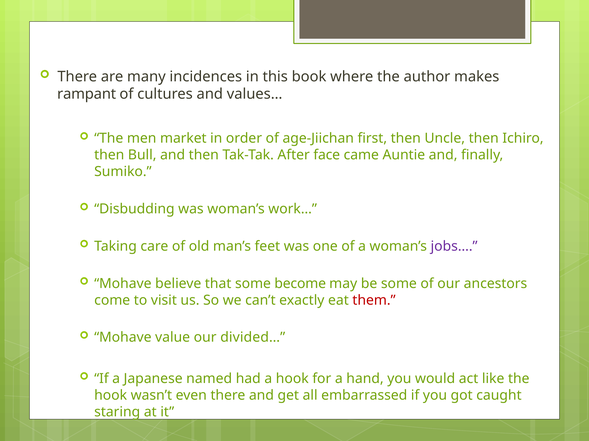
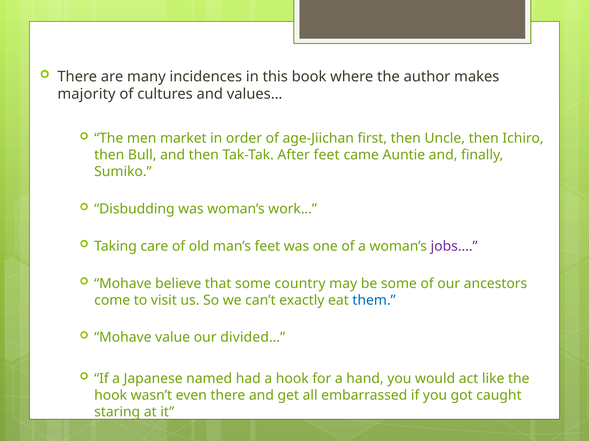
rampant: rampant -> majority
After face: face -> feet
become: become -> country
them colour: red -> blue
